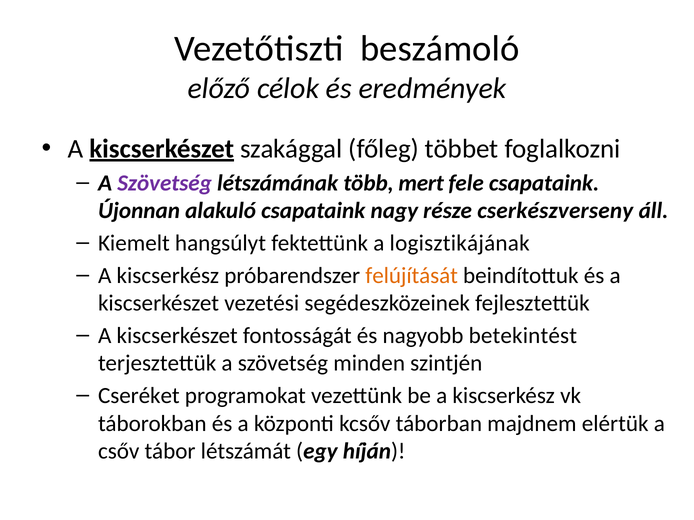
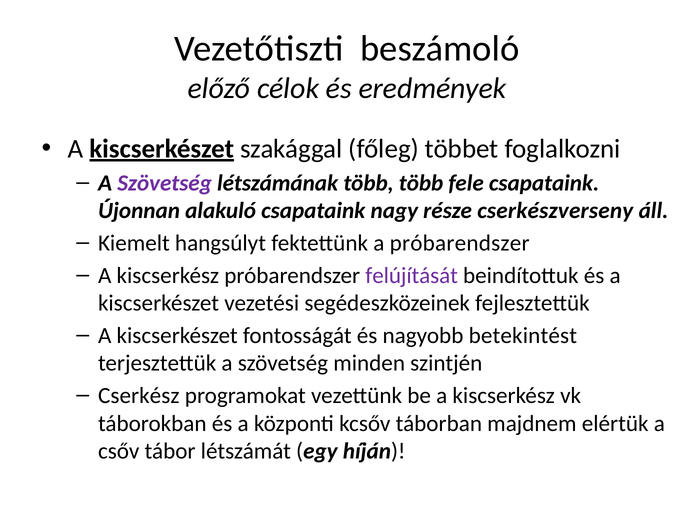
több mert: mert -> több
a logisztikájának: logisztikájának -> próbarendszer
felújítását colour: orange -> purple
Cseréket: Cseréket -> Cserkész
